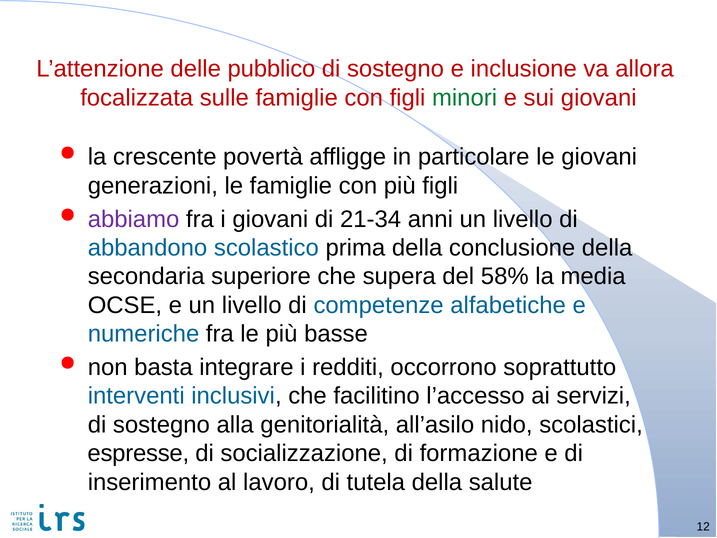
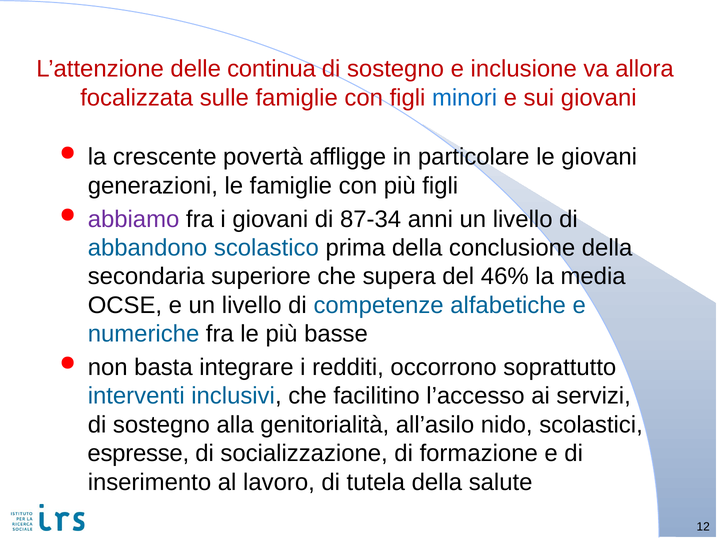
pubblico: pubblico -> continua
minori colour: green -> blue
21-34: 21-34 -> 87-34
58%: 58% -> 46%
